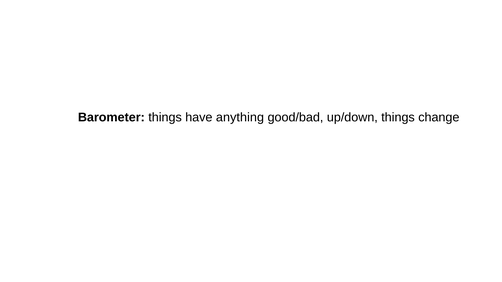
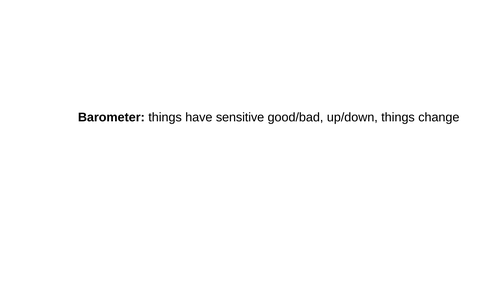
anything: anything -> sensitive
